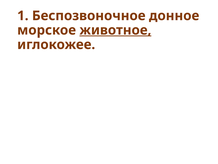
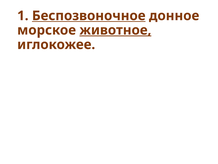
Беспозвоночное underline: none -> present
